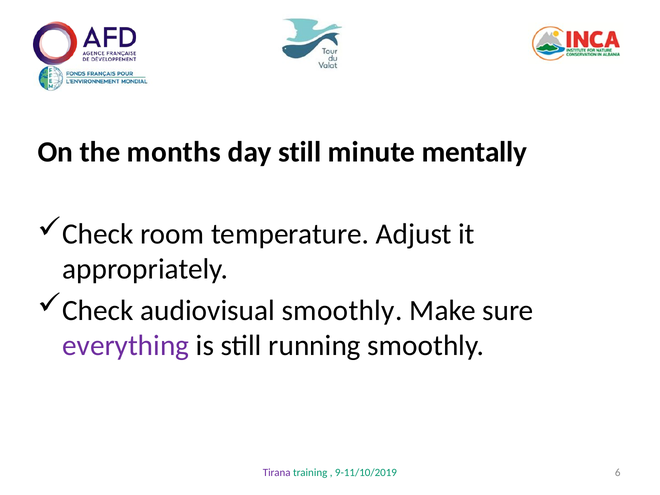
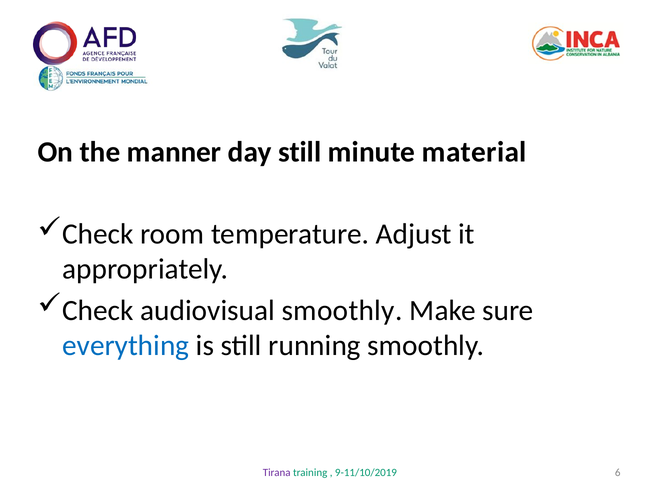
months: months -> manner
mentally: mentally -> material
everything colour: purple -> blue
